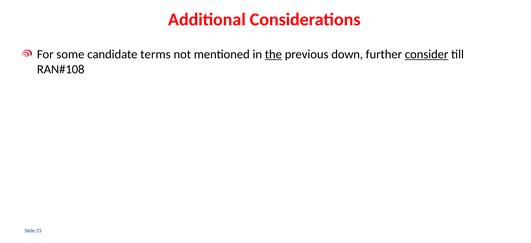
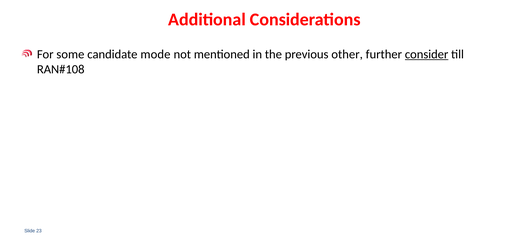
terms: terms -> mode
the underline: present -> none
down: down -> other
